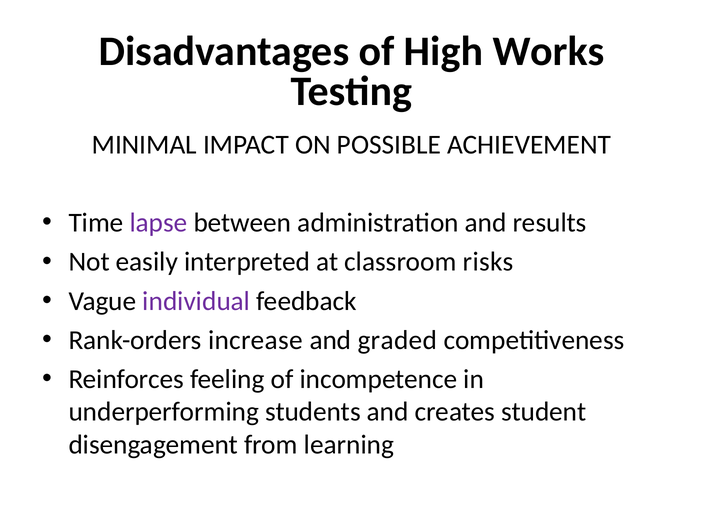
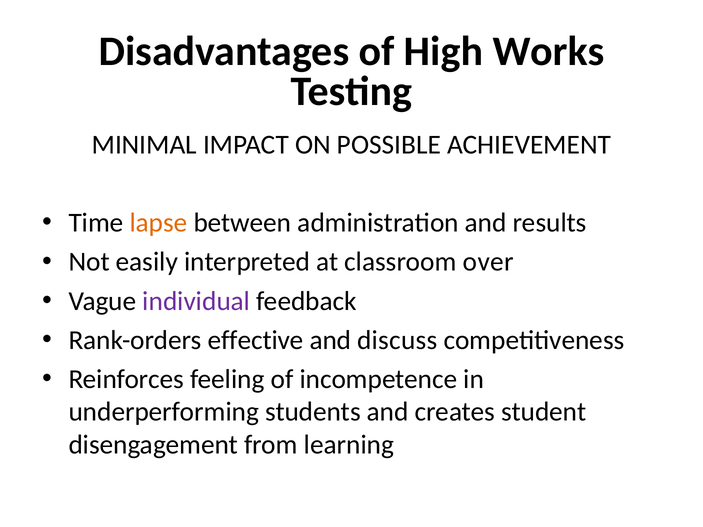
lapse colour: purple -> orange
risks: risks -> over
increase: increase -> effective
graded: graded -> discuss
